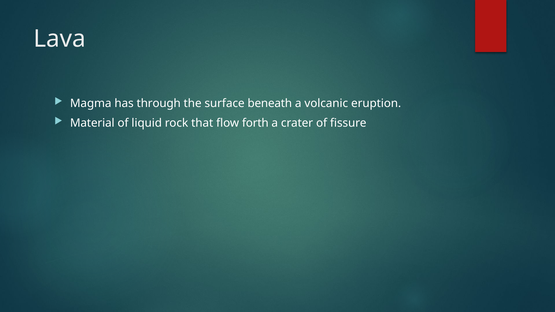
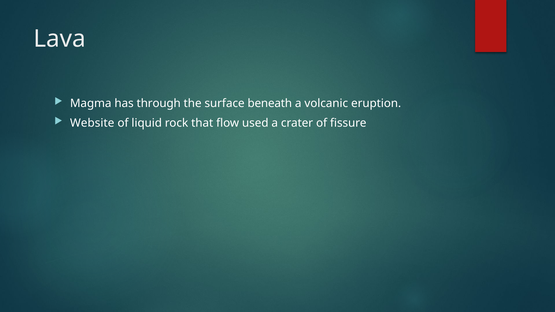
Material: Material -> Website
forth: forth -> used
